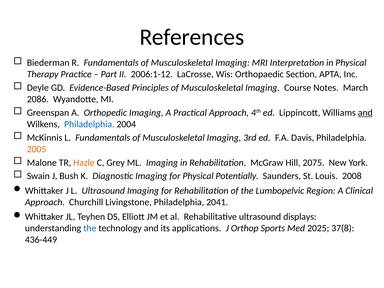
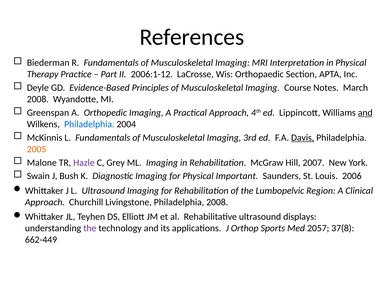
2086 at (38, 99): 2086 -> 2008
Davis underline: none -> present
Hazle colour: orange -> purple
2075: 2075 -> 2007
Potentially: Potentially -> Important
2008: 2008 -> 2006
Philadelphia 2041: 2041 -> 2008
the at (90, 228) colour: blue -> purple
2025: 2025 -> 2057
436-449: 436-449 -> 662-449
